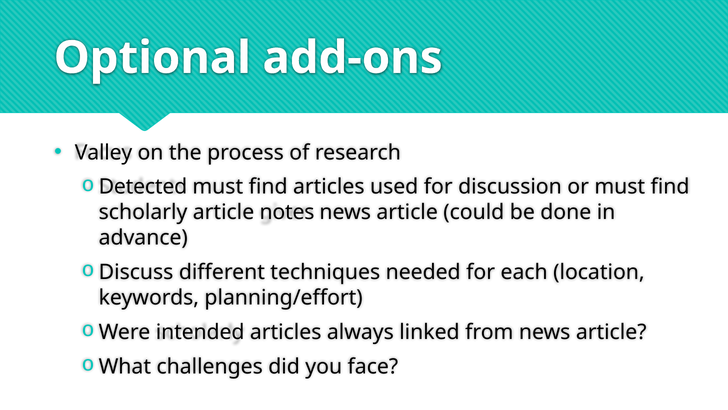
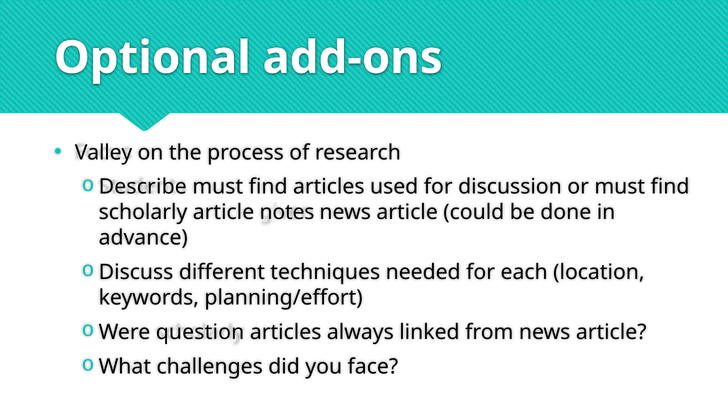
Detected: Detected -> Describe
intended: intended -> question
